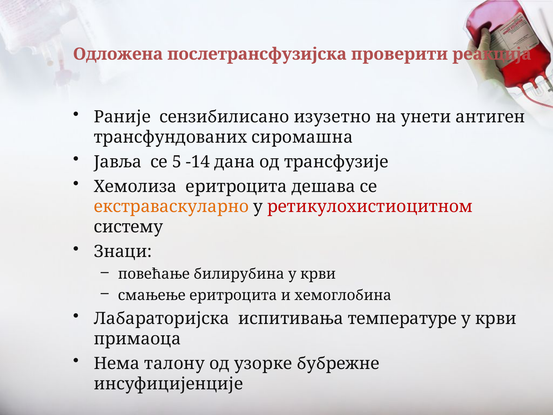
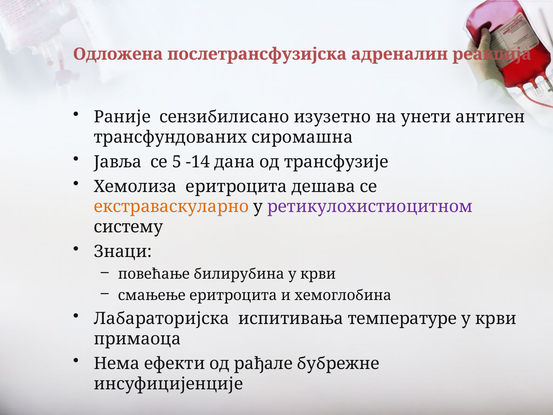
проверити: проверити -> адреналин
ретикулохистиоцитном colour: red -> purple
талону: талону -> ефекти
узорке: узорке -> рађале
